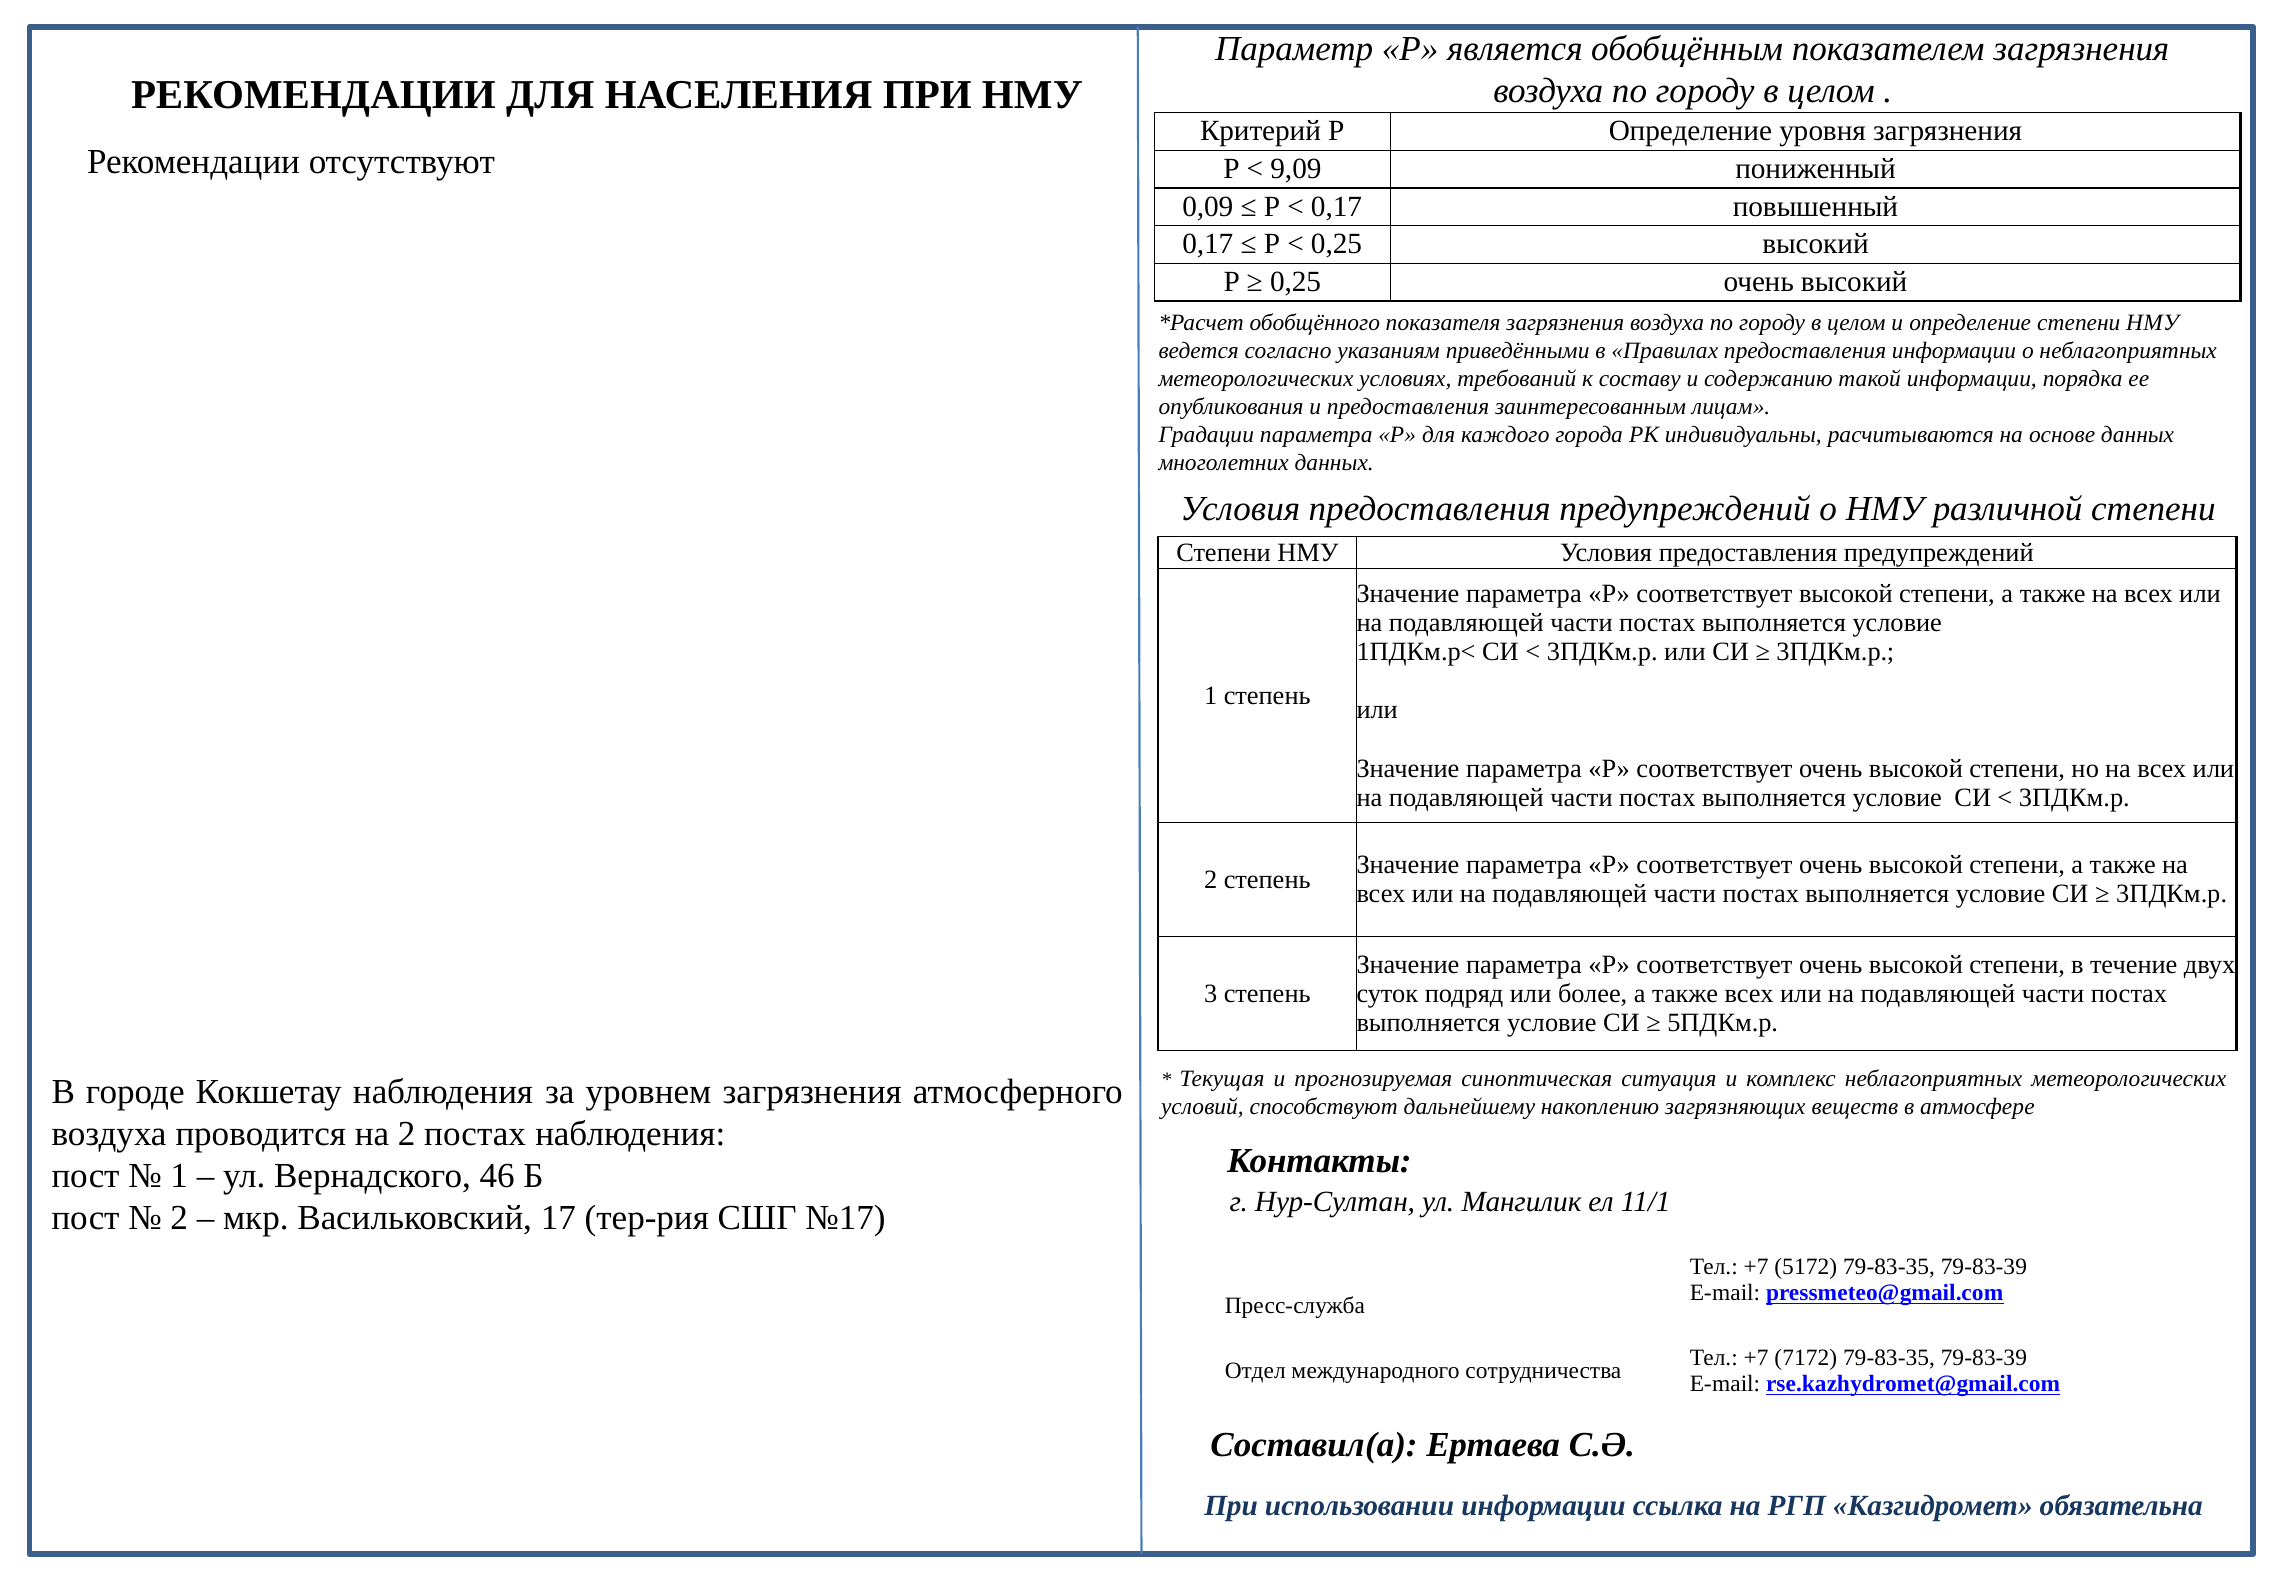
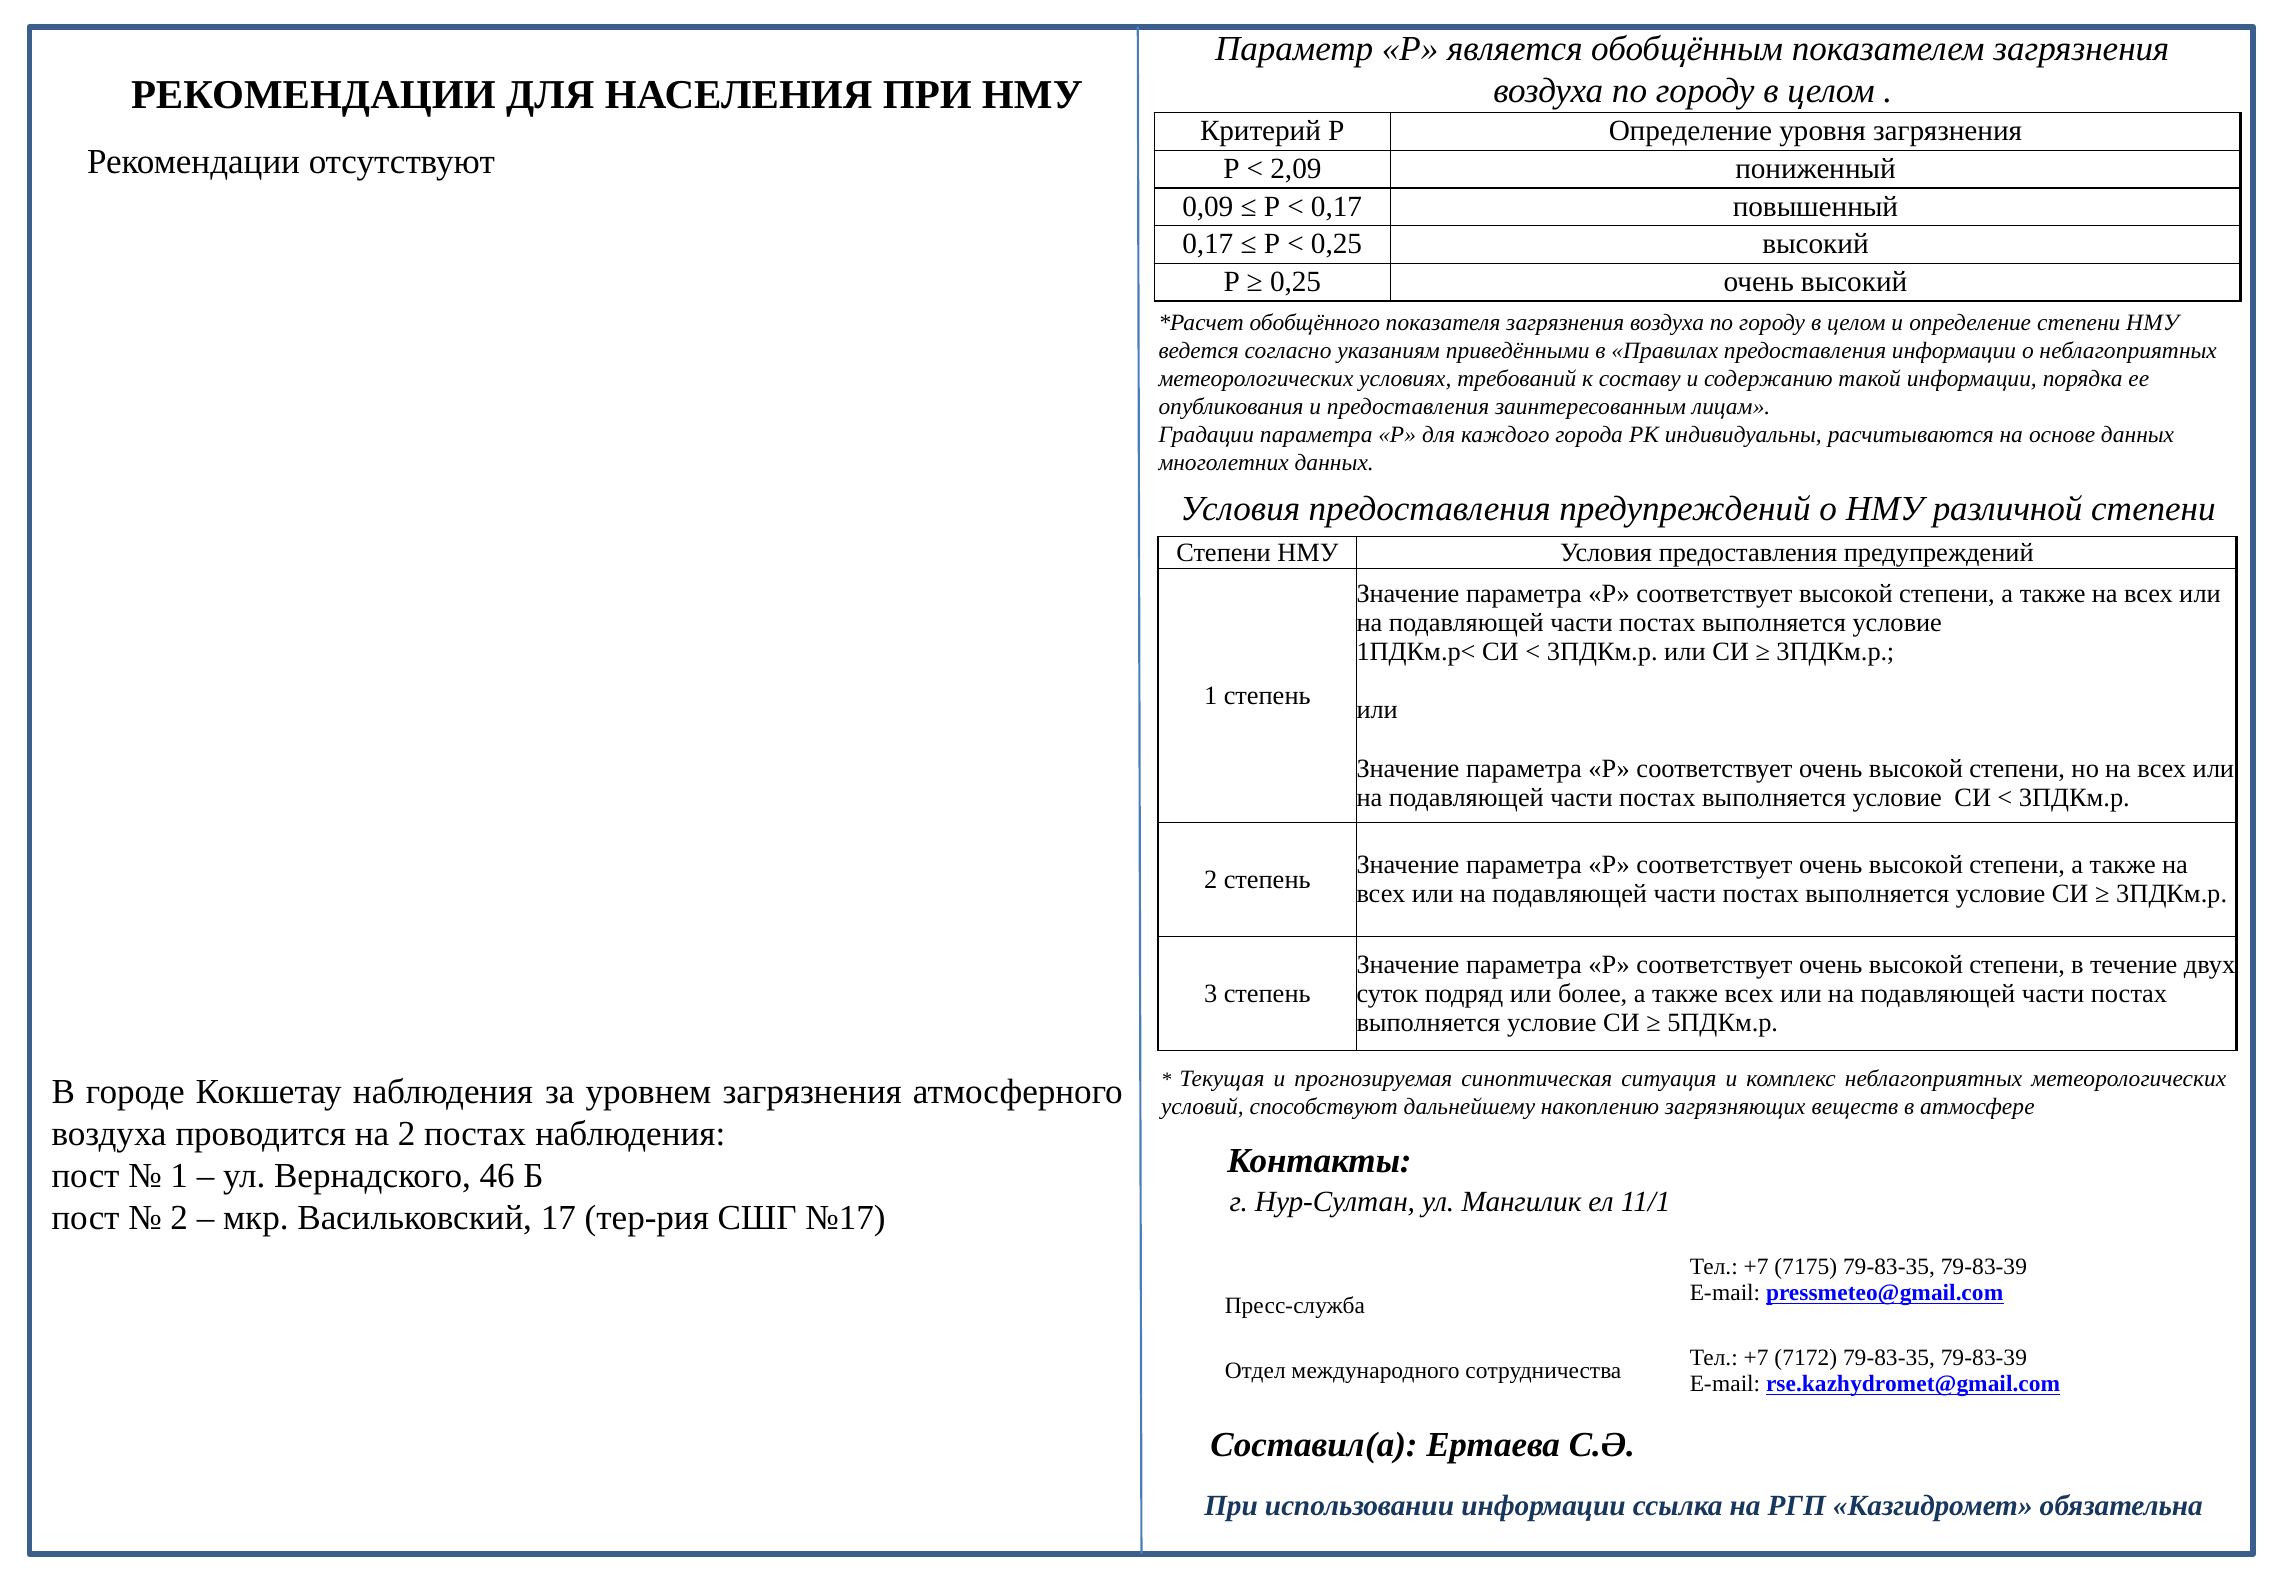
9,09: 9,09 -> 2,09
5172: 5172 -> 7175
